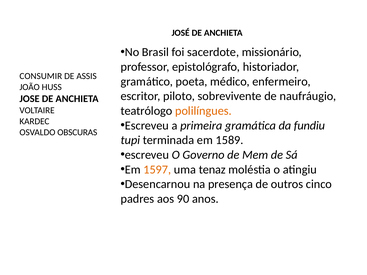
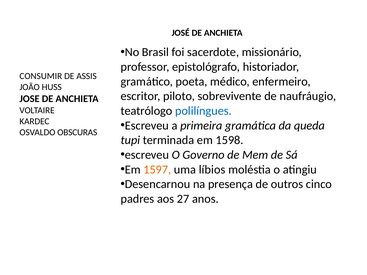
polilíngues colour: orange -> blue
fundiu: fundiu -> queda
1589: 1589 -> 1598
tenaz: tenaz -> líbios
90: 90 -> 27
